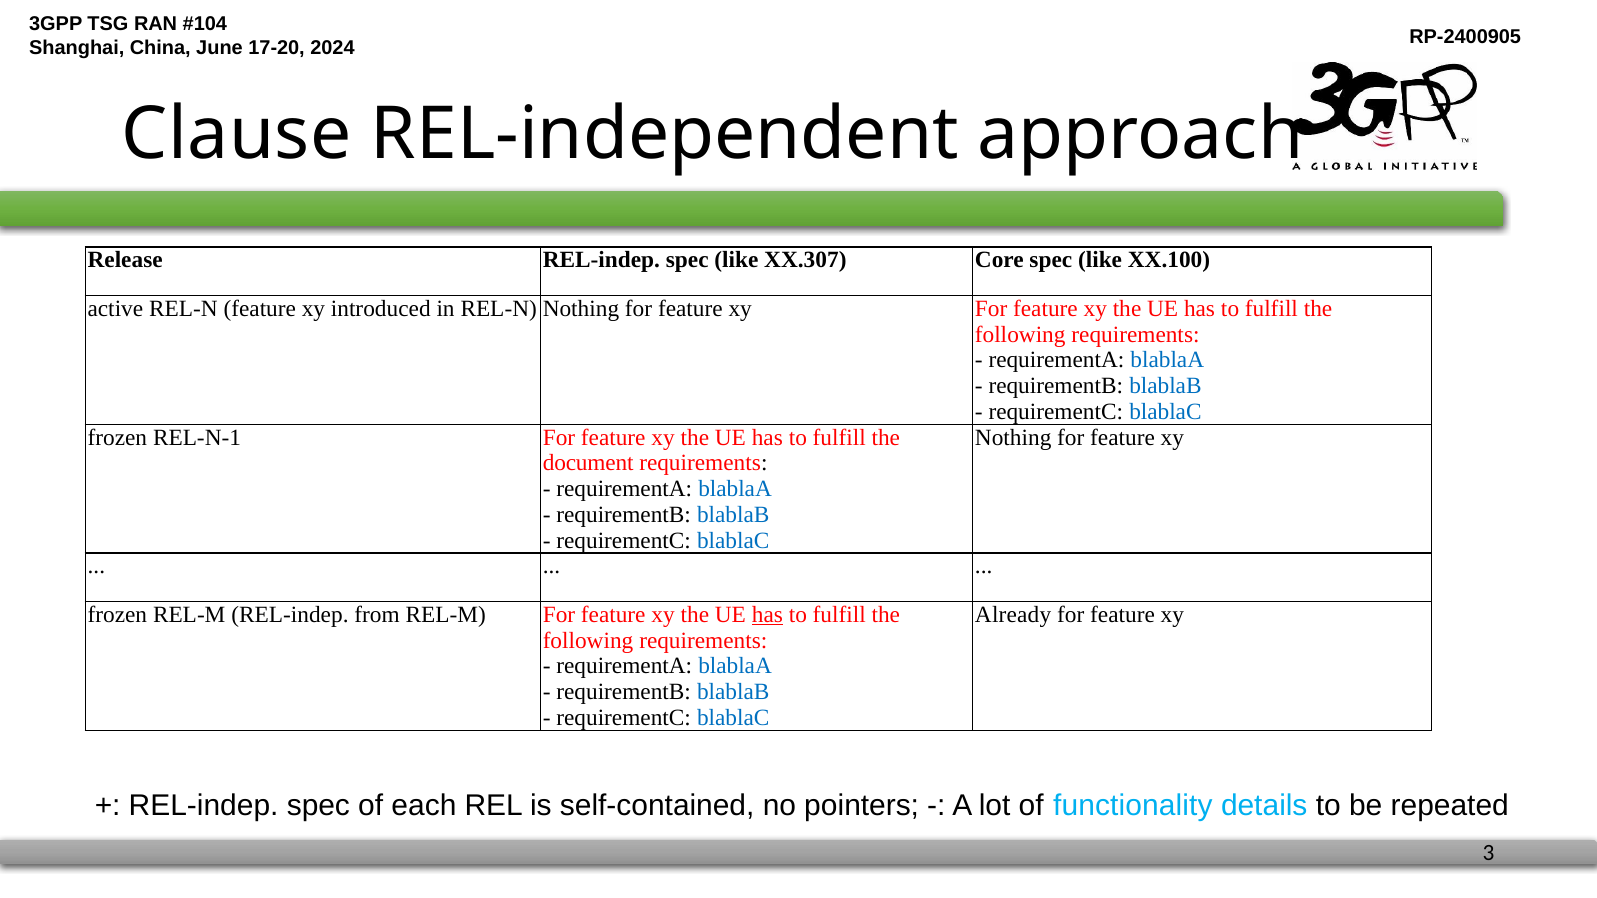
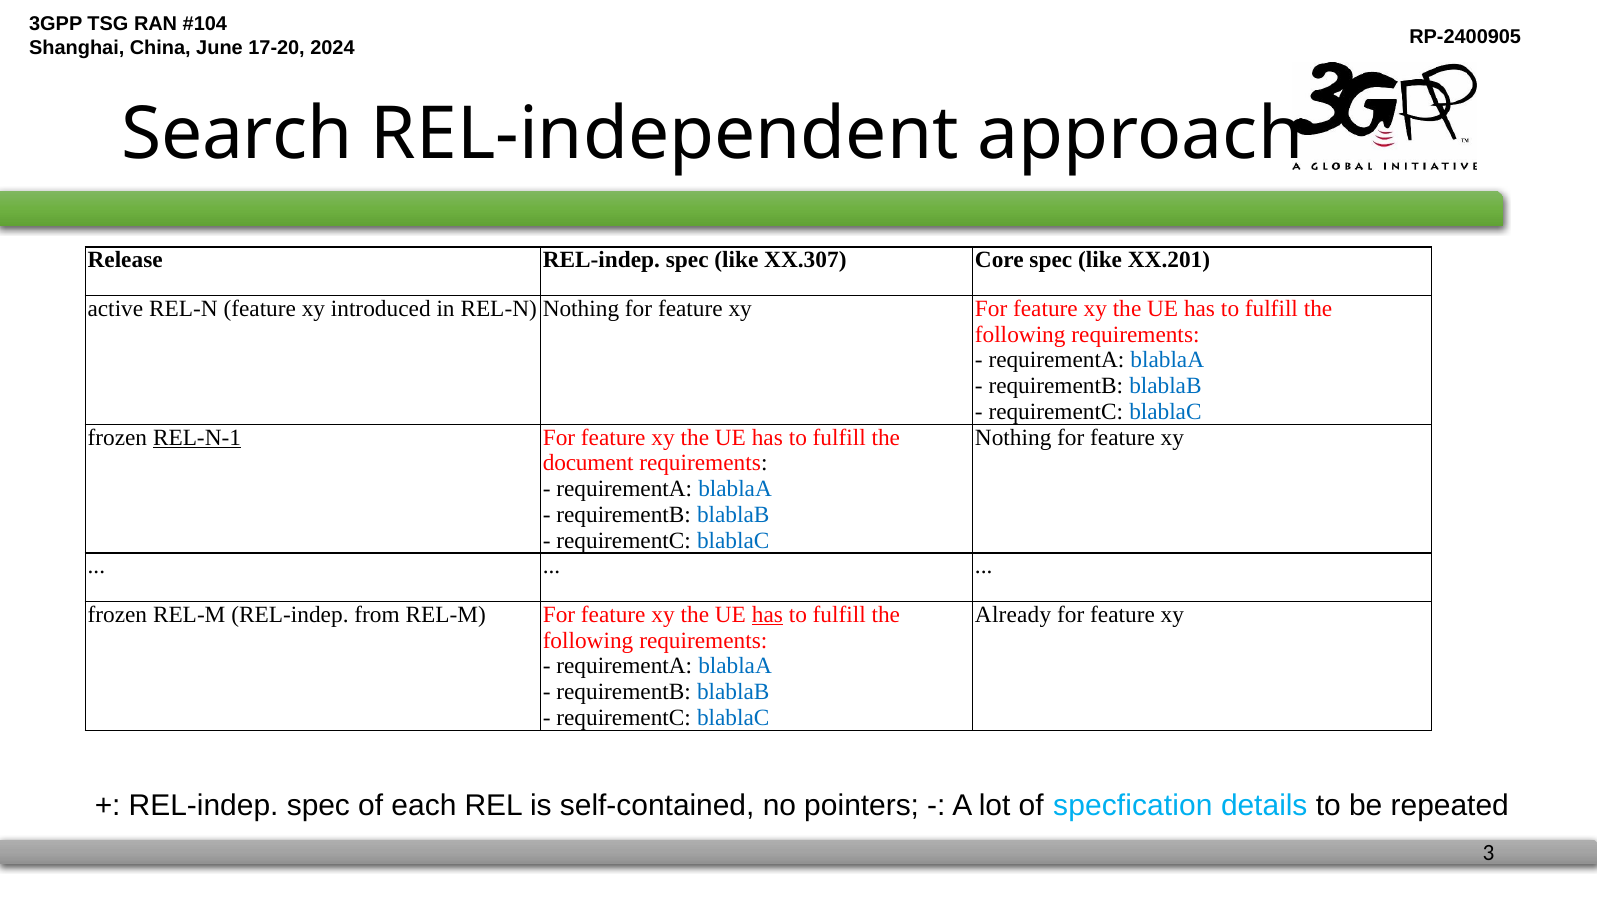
Clause: Clause -> Search
XX.100: XX.100 -> XX.201
REL-N-1 underline: none -> present
functionality: functionality -> specfication
